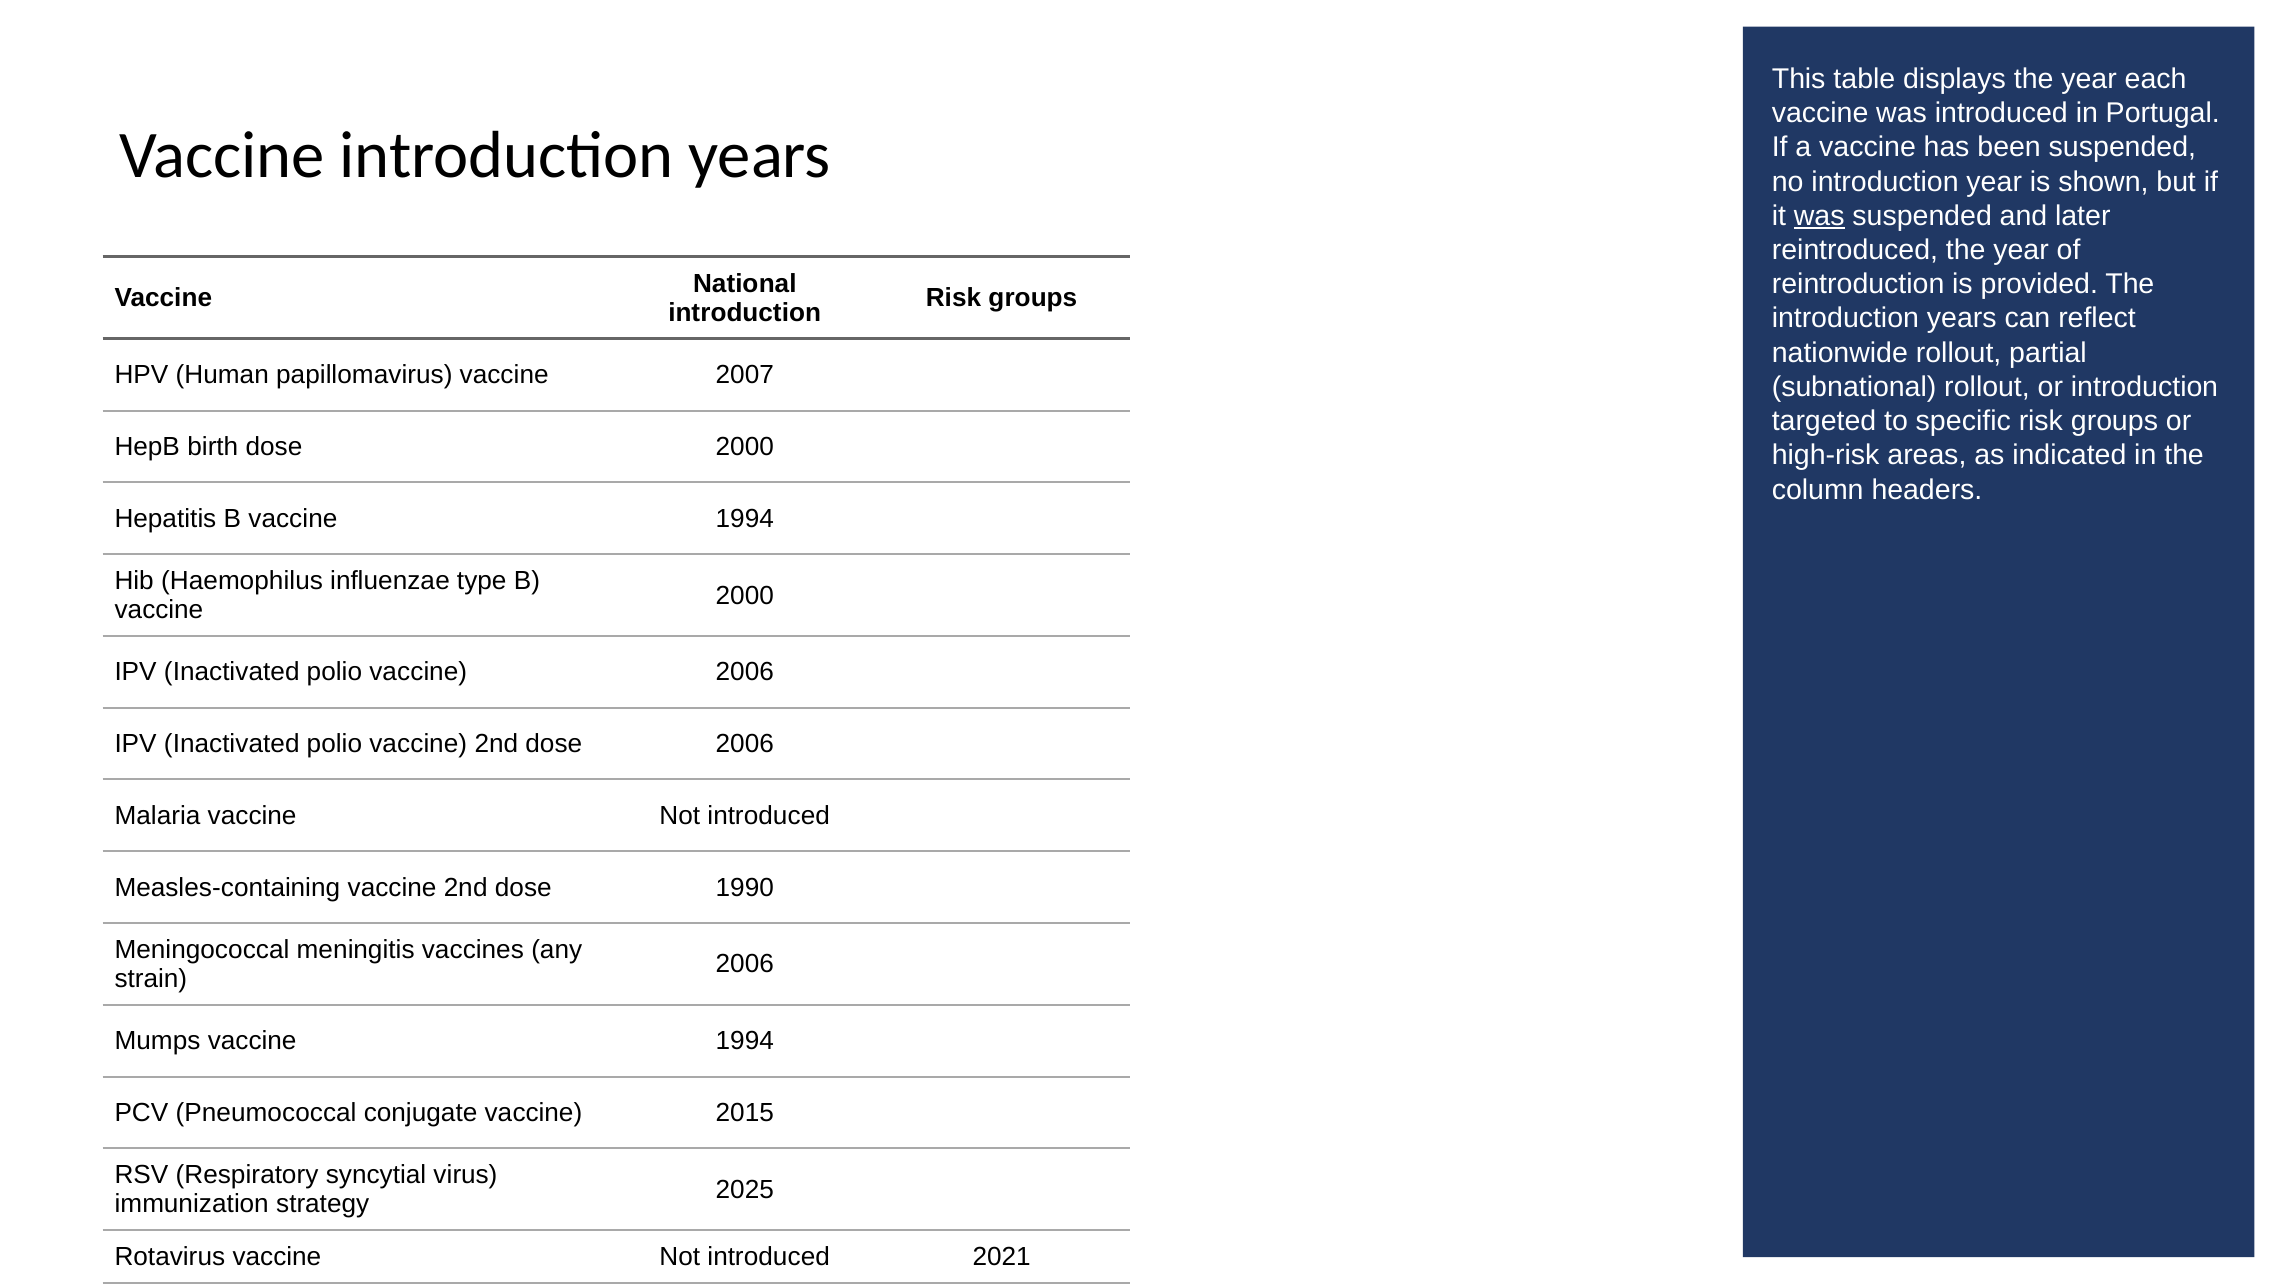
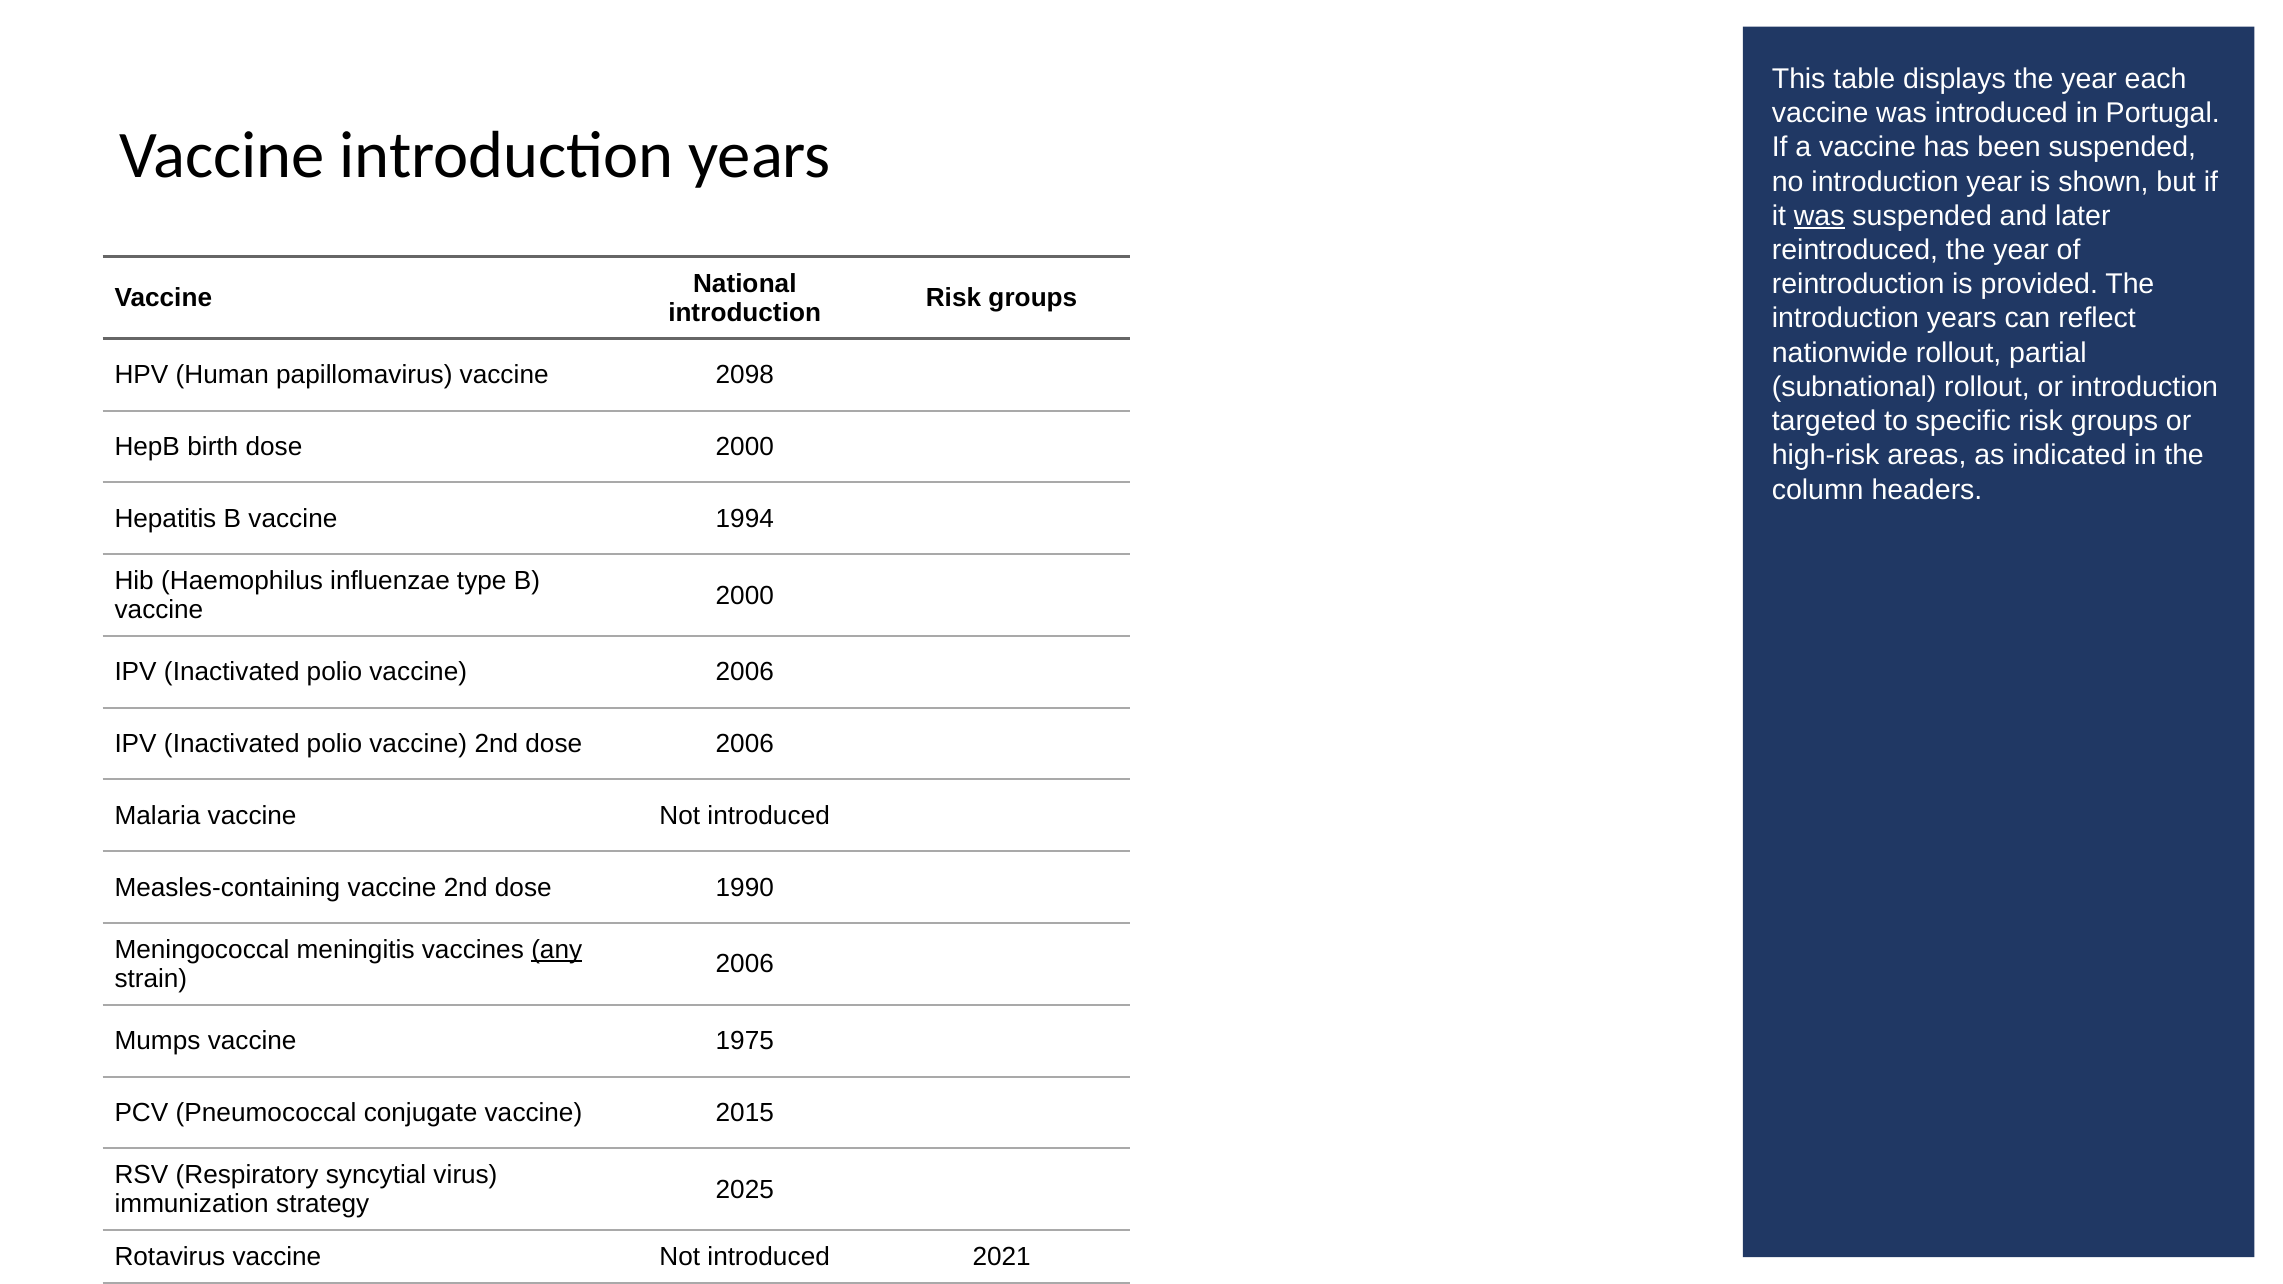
2007: 2007 -> 2098
any underline: none -> present
Mumps vaccine 1994: 1994 -> 1975
